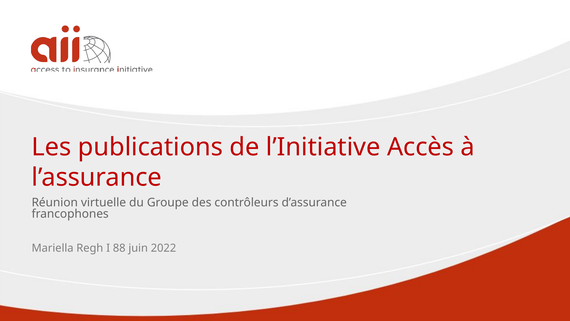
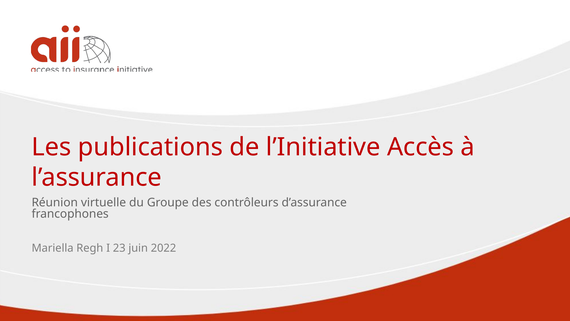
88: 88 -> 23
